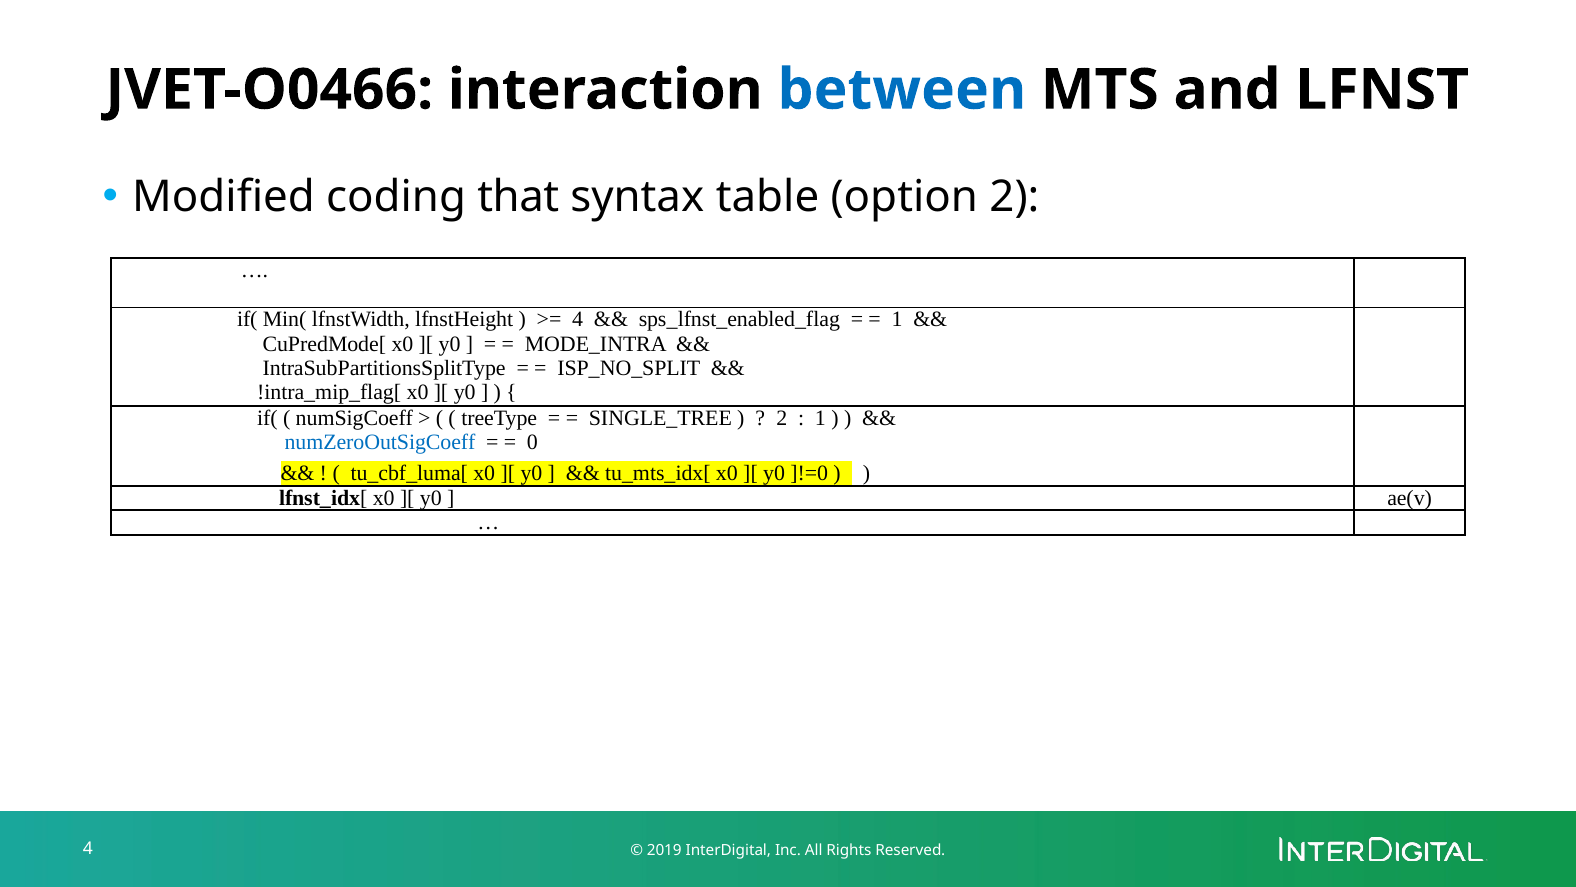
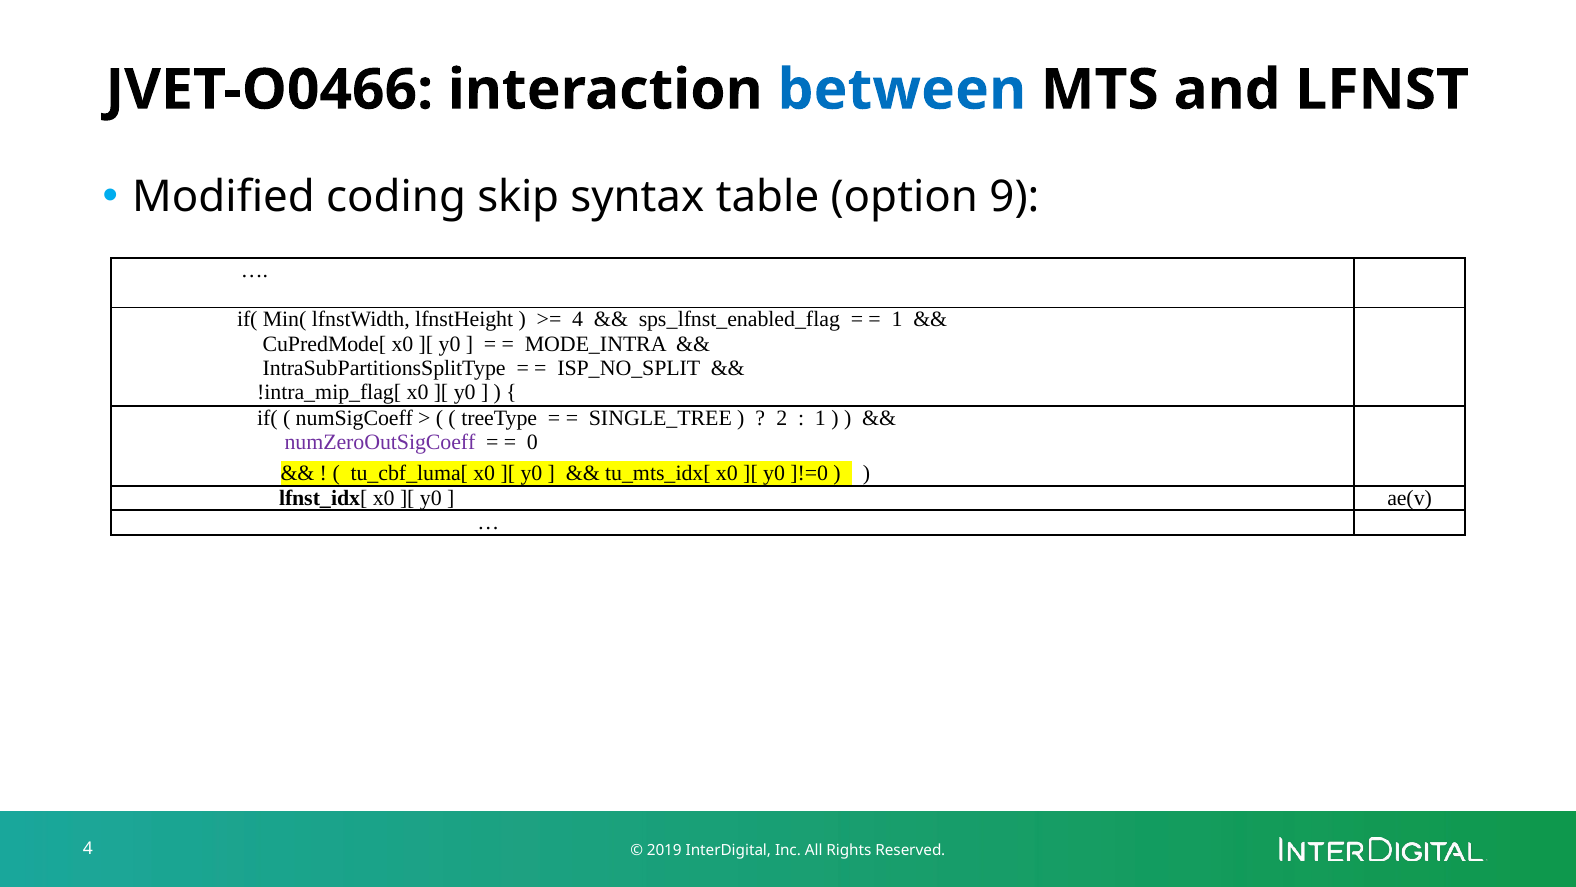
that: that -> skip
option 2: 2 -> 9
numZeroOutSigCoeff colour: blue -> purple
